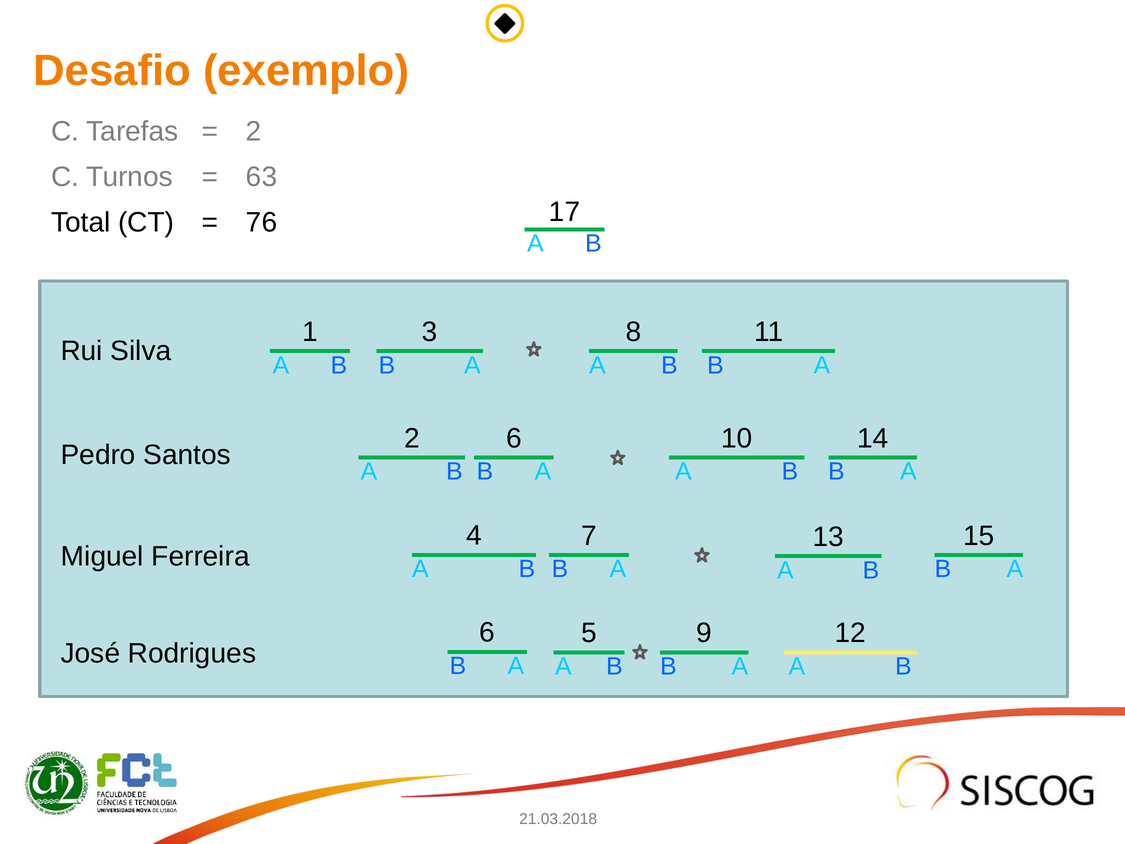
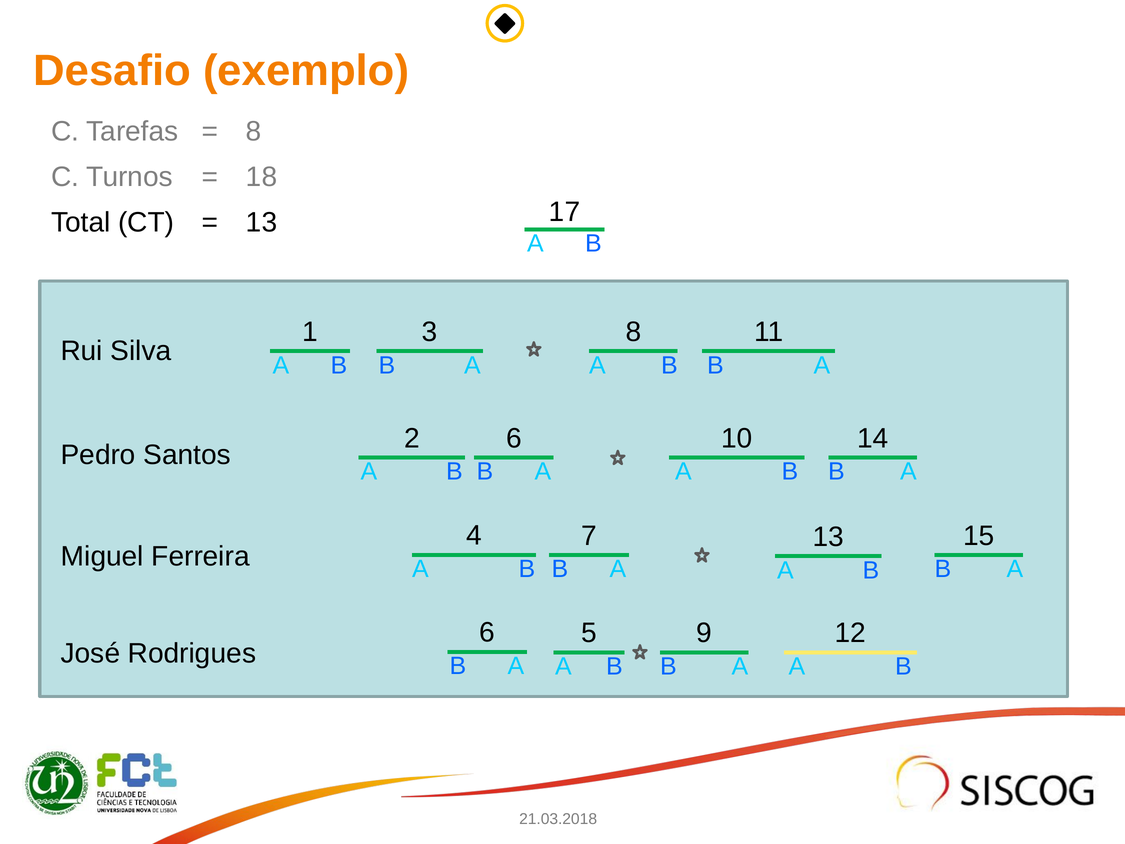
2 at (254, 131): 2 -> 8
63: 63 -> 18
76 at (262, 222): 76 -> 13
